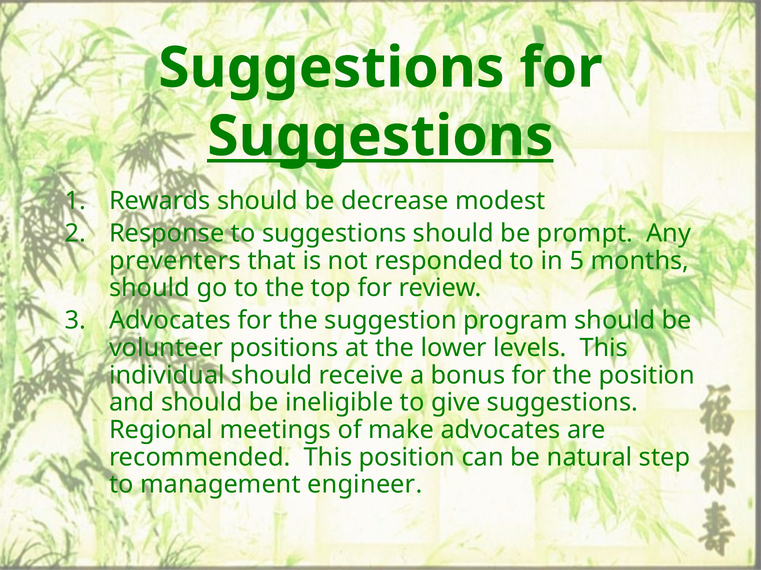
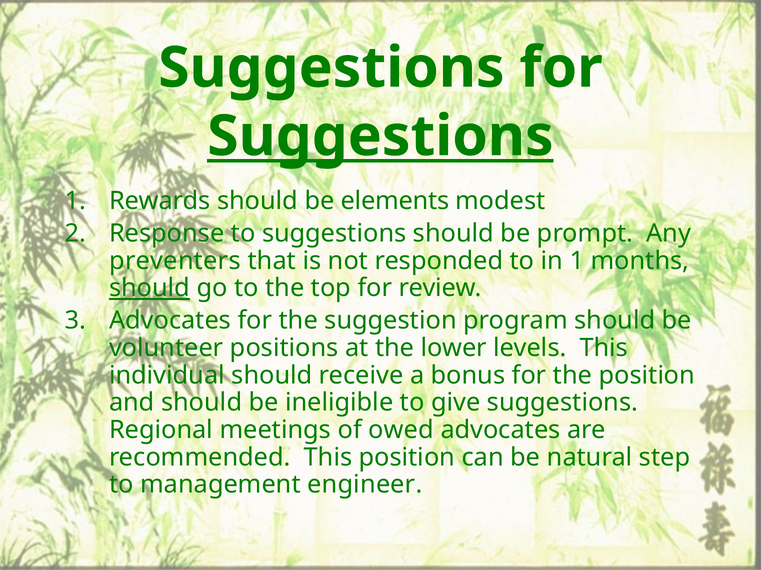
decrease: decrease -> elements
in 5: 5 -> 1
should at (150, 288) underline: none -> present
make: make -> owed
